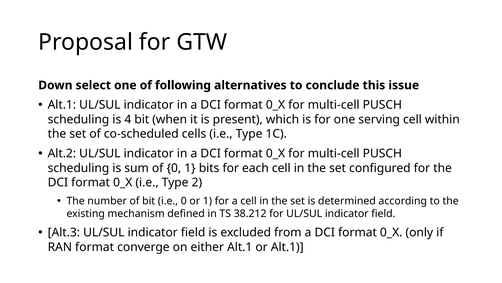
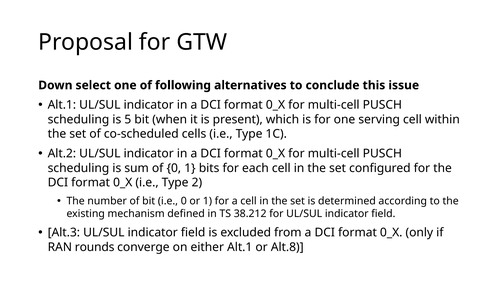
4: 4 -> 5
RAN format: format -> rounds
or Alt.1: Alt.1 -> Alt.8
